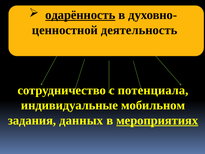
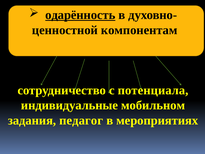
деятельность: деятельность -> компонентам
данных: данных -> педагог
мероприятиях underline: present -> none
